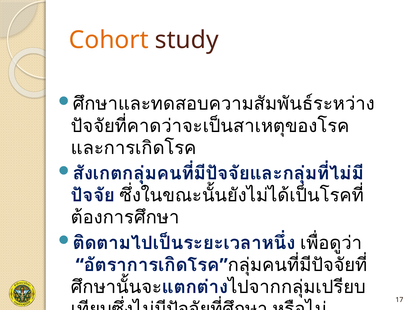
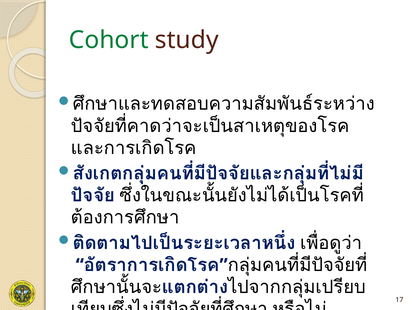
Cohort colour: orange -> green
